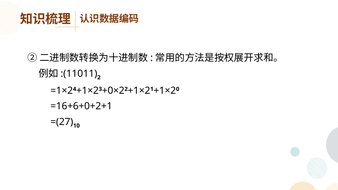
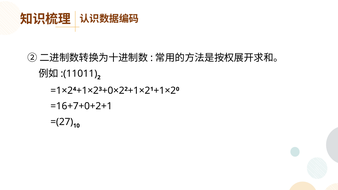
=16+6+0+2+1: =16+6+0+2+1 -> =16+7+0+2+1
